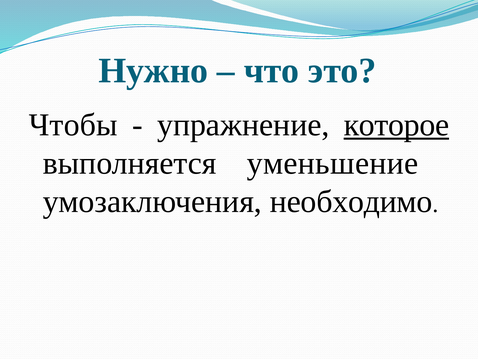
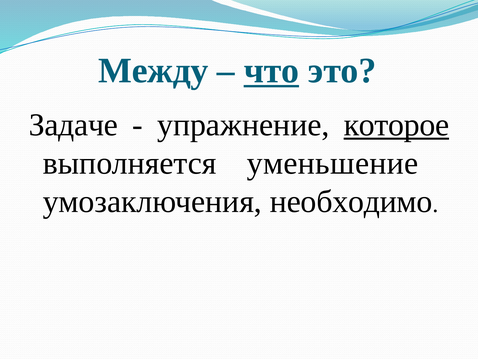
Нужно: Нужно -> Между
что underline: none -> present
Чтобы: Чтобы -> Задаче
